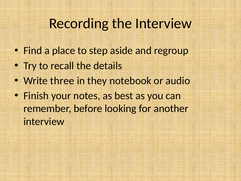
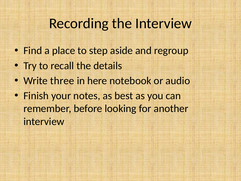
they: they -> here
